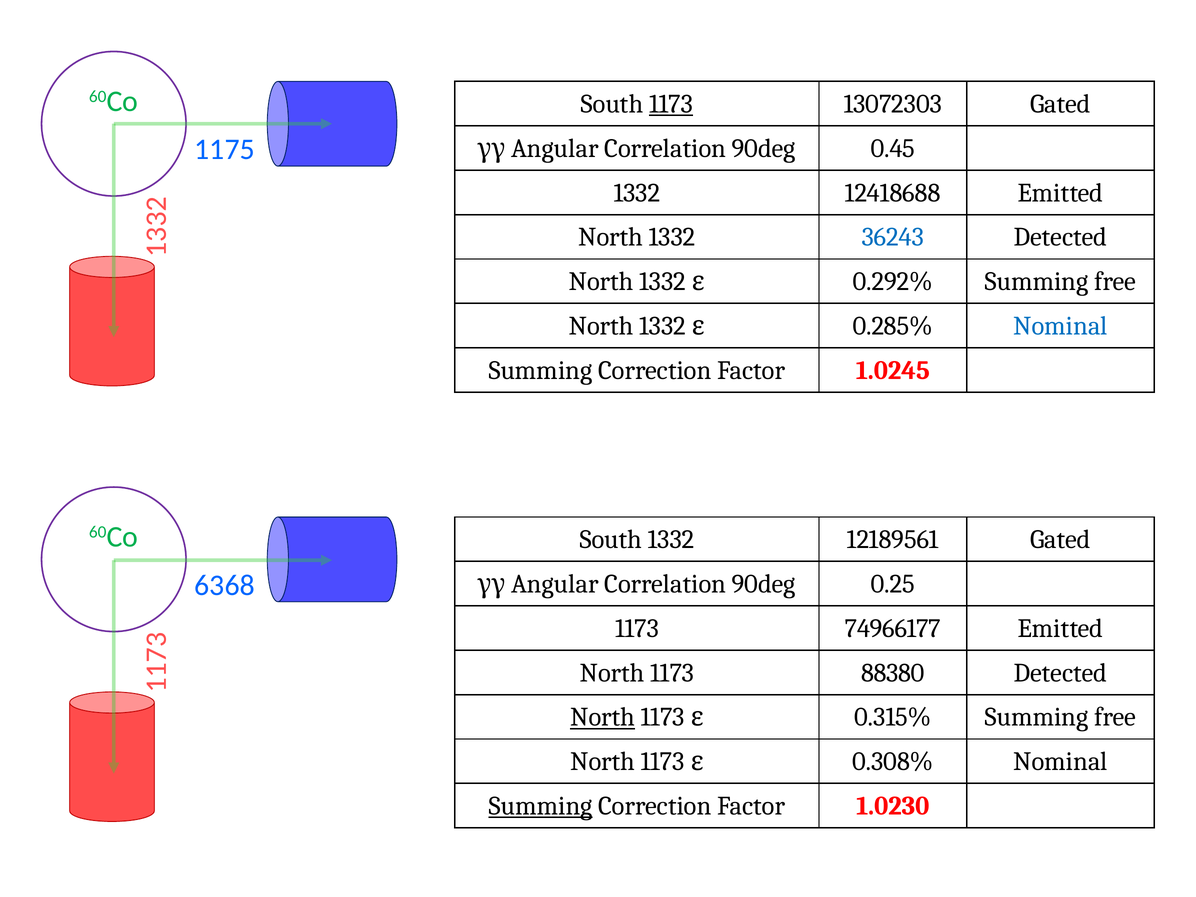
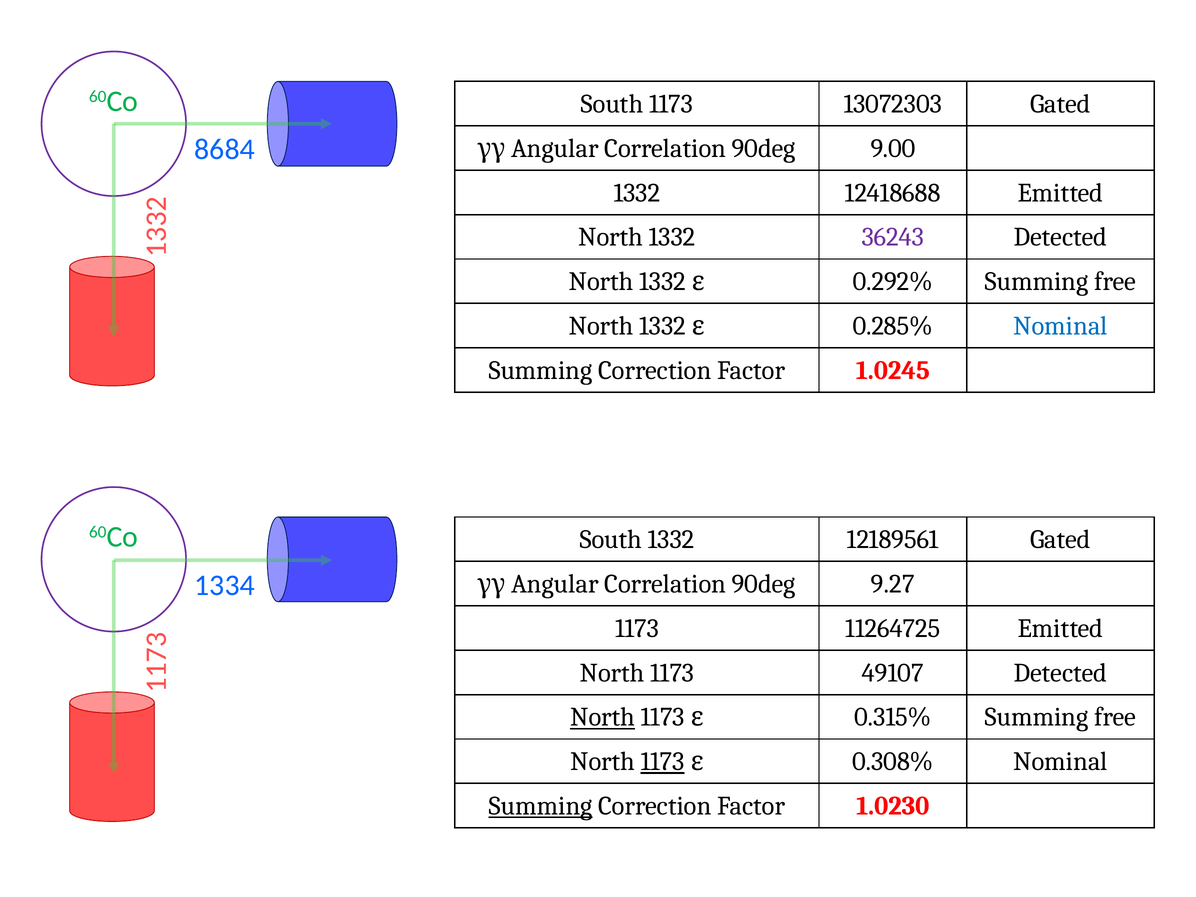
1173 at (671, 104) underline: present -> none
1175: 1175 -> 8684
0.45: 0.45 -> 9.00
36243 colour: blue -> purple
6368: 6368 -> 1334
0.25: 0.25 -> 9.27
74966177: 74966177 -> 11264725
88380: 88380 -> 49107
1173 at (663, 762) underline: none -> present
